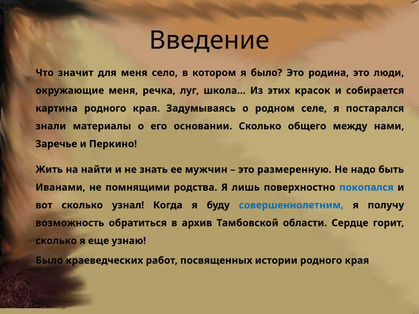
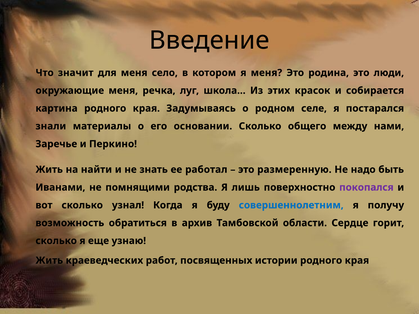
я было: было -> меня
мужчин: мужчин -> работал
покопался colour: blue -> purple
Было at (49, 261): Было -> Жить
